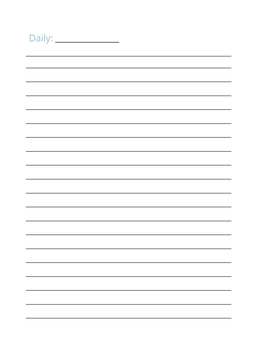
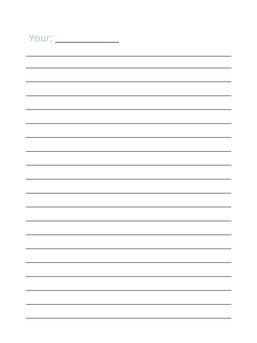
Daily: Daily -> Your
